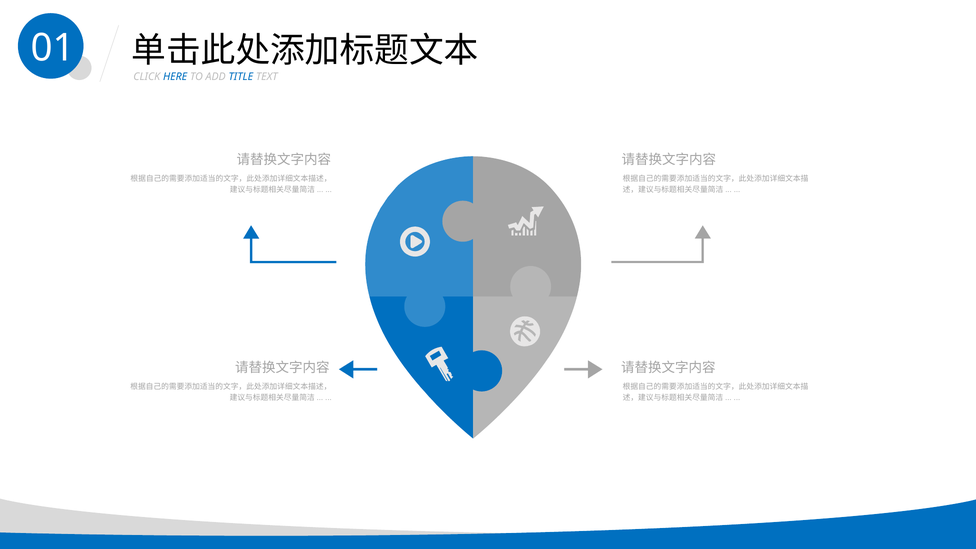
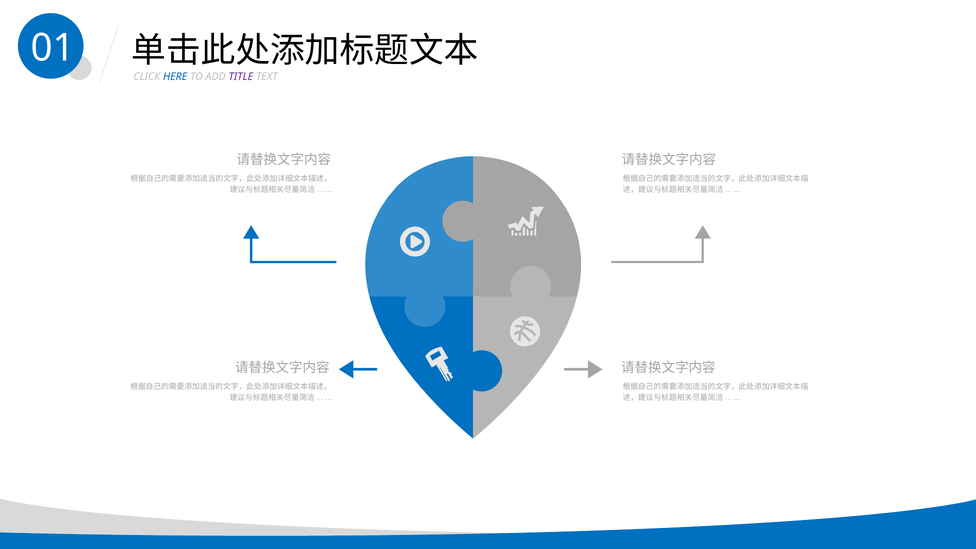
TITLE colour: blue -> purple
